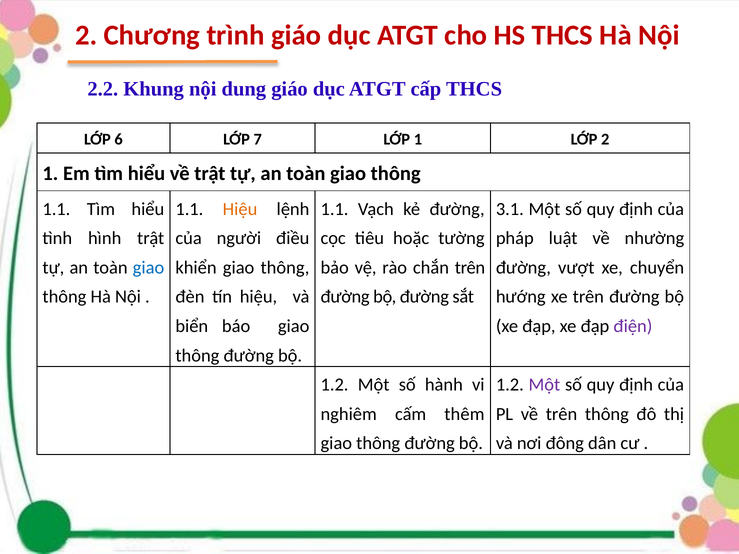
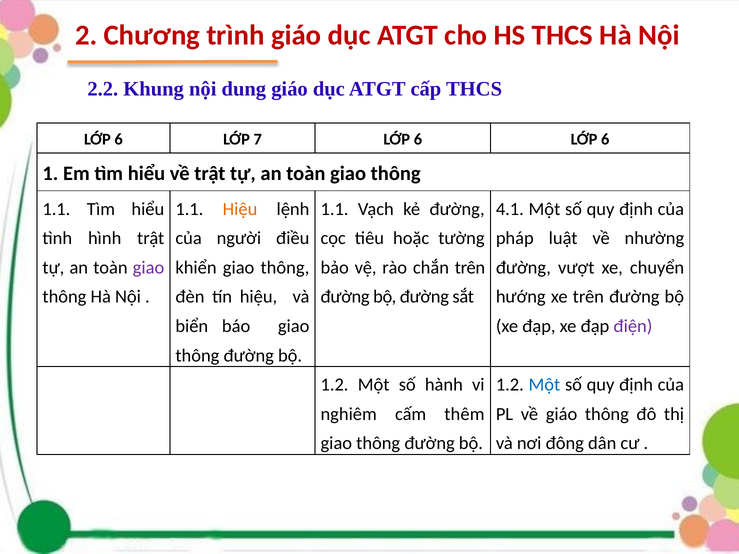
7 LỚP 1: 1 -> 6
2 at (605, 139): 2 -> 6
3.1: 3.1 -> 4.1
giao at (149, 268) colour: blue -> purple
Một at (544, 385) colour: purple -> blue
về trên: trên -> giáo
